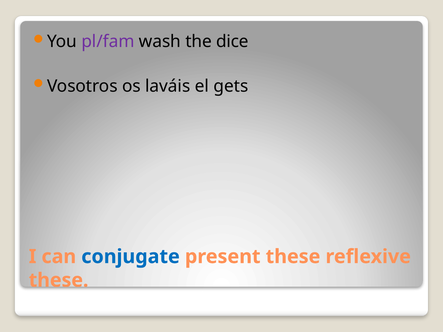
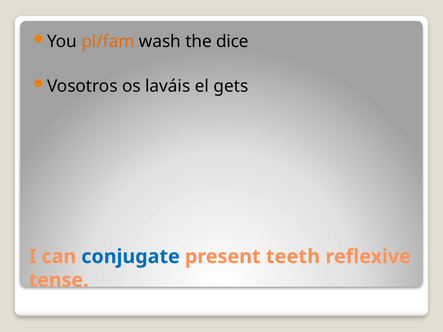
pl/fam colour: purple -> orange
present these: these -> teeth
these at (59, 280): these -> tense
